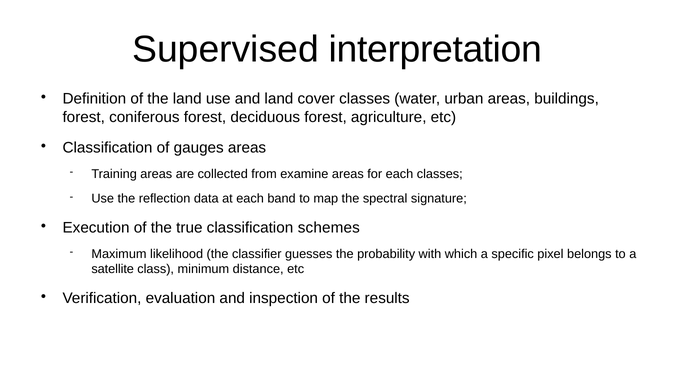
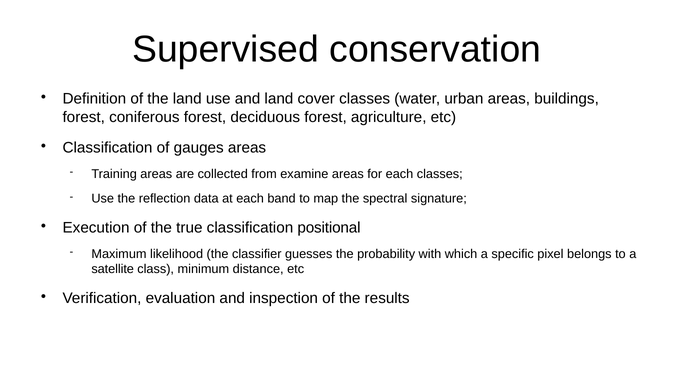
interpretation: interpretation -> conservation
schemes: schemes -> positional
